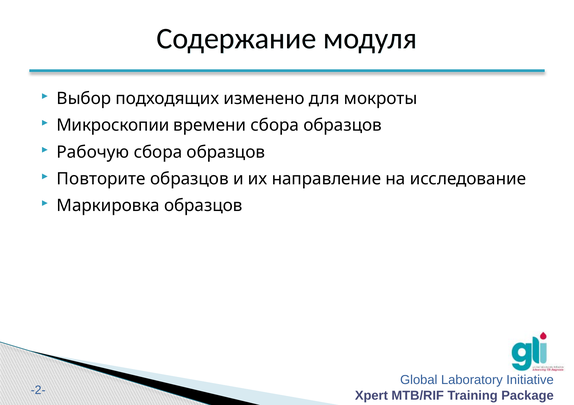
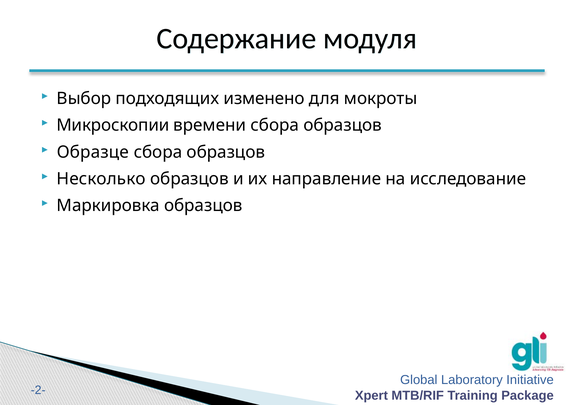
Рабочую: Рабочую -> Образце
Повторите: Повторите -> Несколько
